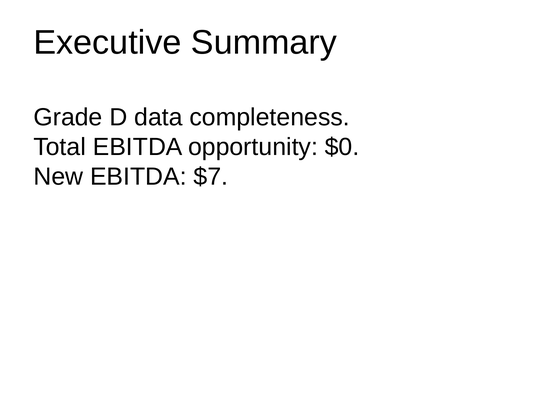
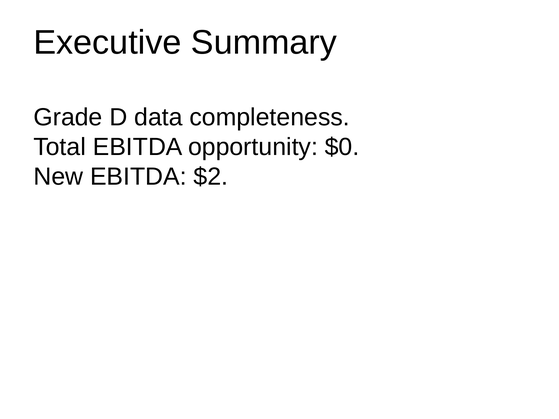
$7: $7 -> $2
